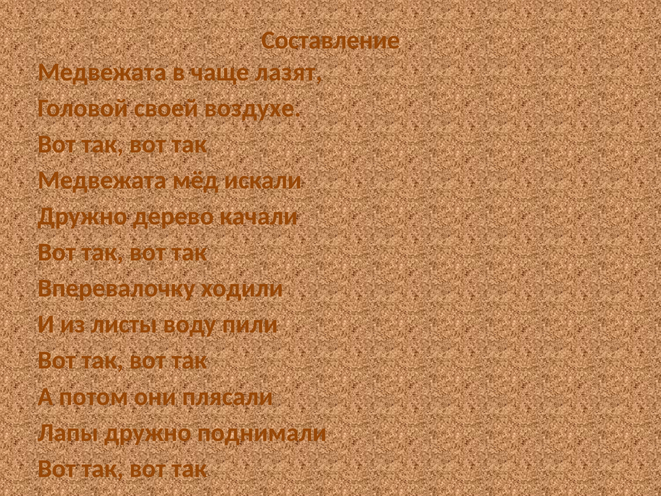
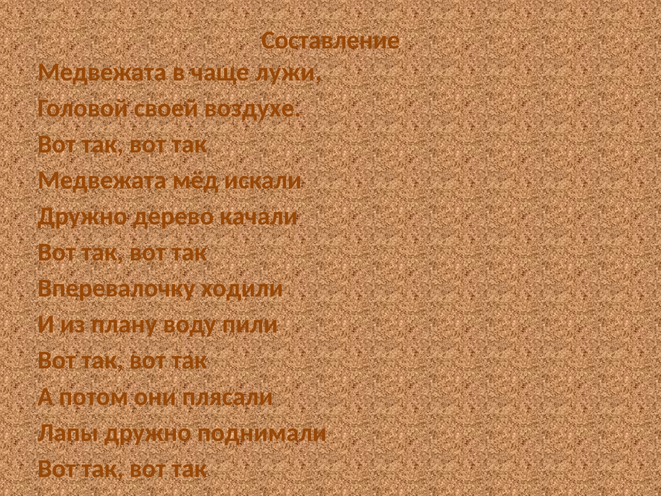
лазят: лазят -> лужи
листы: листы -> плану
